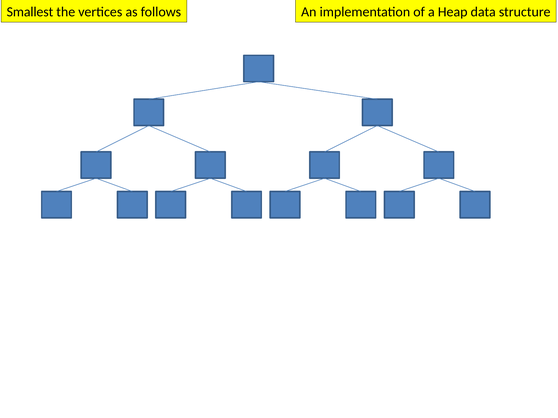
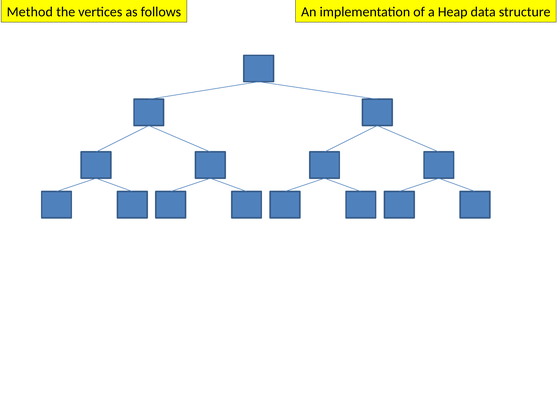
Smallest: Smallest -> Method
